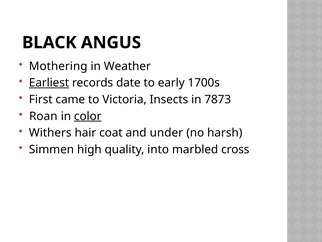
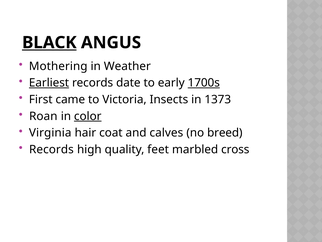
BLACK underline: none -> present
1700s underline: none -> present
7873: 7873 -> 1373
Withers: Withers -> Virginia
under: under -> calves
harsh: harsh -> breed
Simmen at (51, 149): Simmen -> Records
into: into -> feet
